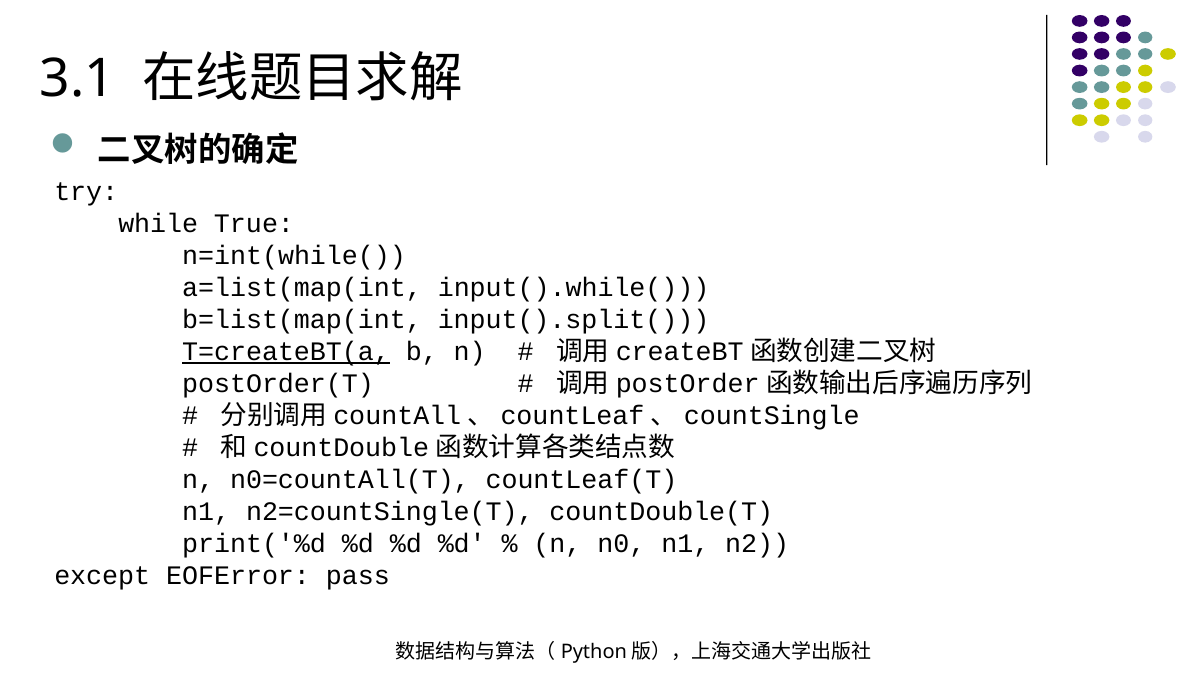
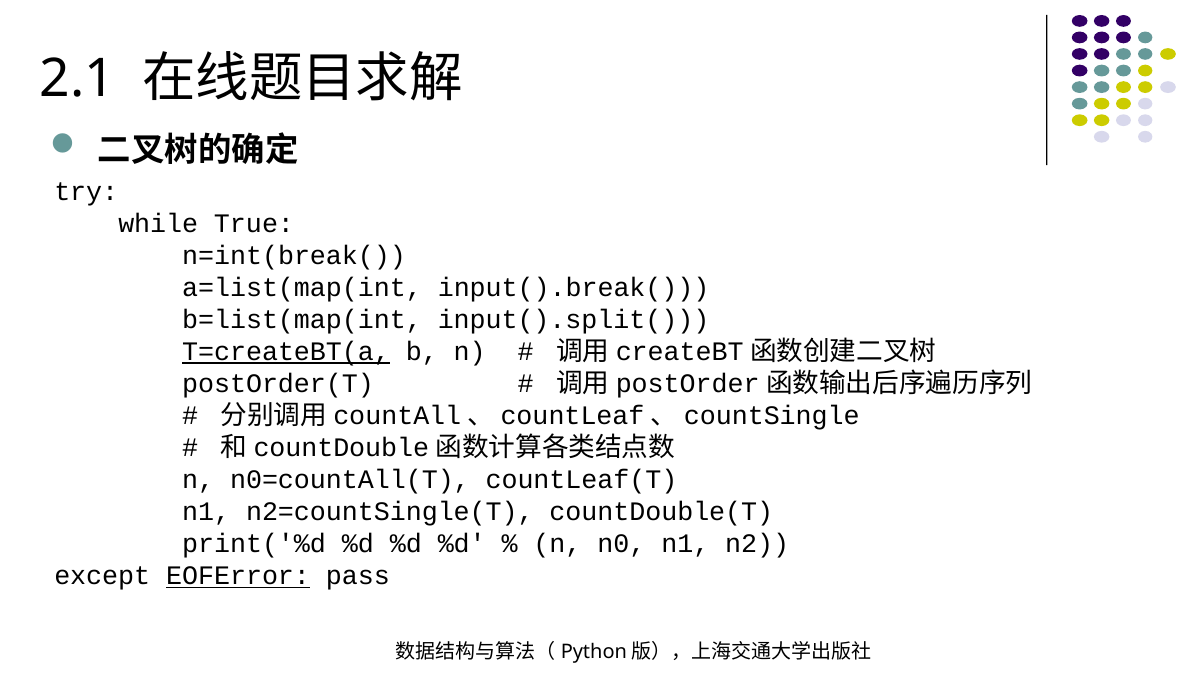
3.1: 3.1 -> 2.1
n=int(while(: n=int(while( -> n=int(break(
input().while(: input().while( -> input().break(
EOFError underline: none -> present
